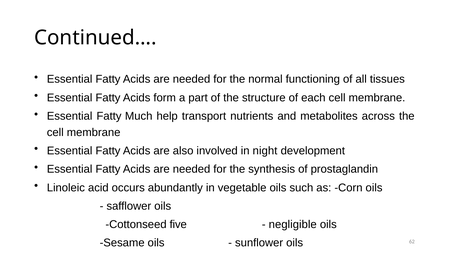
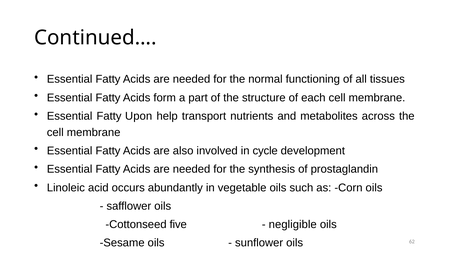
Much: Much -> Upon
night: night -> cycle
